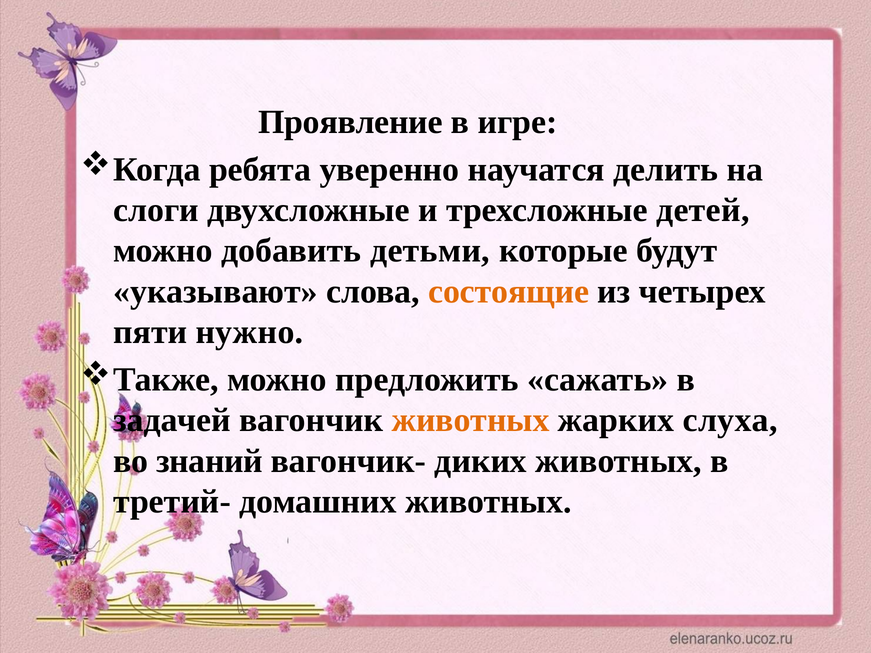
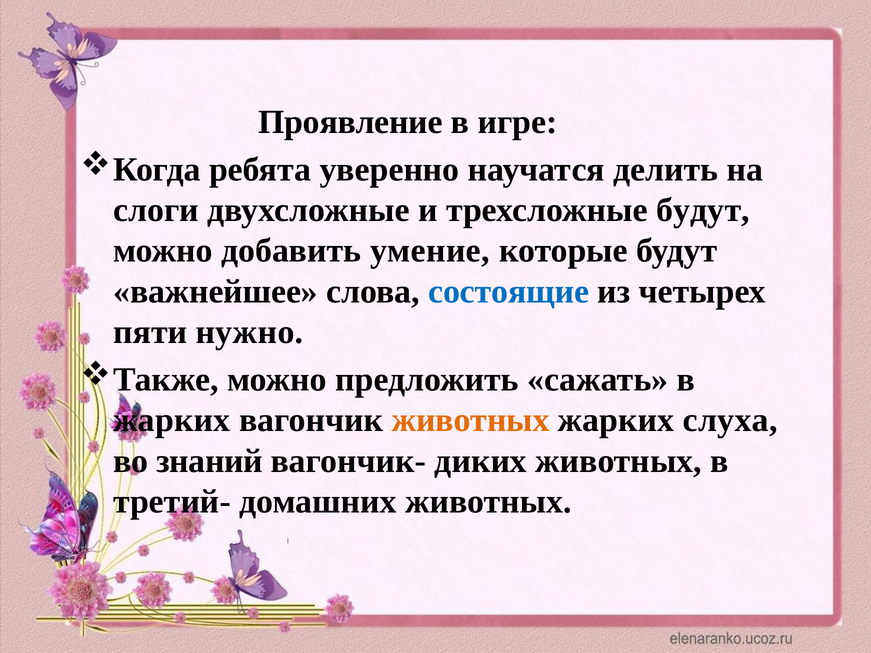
трехсложные детей: детей -> будут
детьми: детьми -> умение
указывают: указывают -> важнейшее
состоящие colour: orange -> blue
задачей at (172, 420): задачей -> жарких
